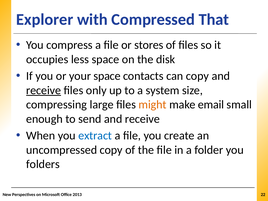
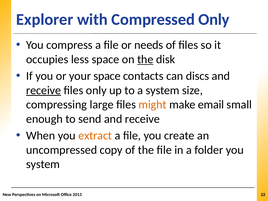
Compressed That: That -> Only
stores: stores -> needs
the at (145, 59) underline: none -> present
can copy: copy -> discs
extract colour: blue -> orange
folders at (43, 164): folders -> system
